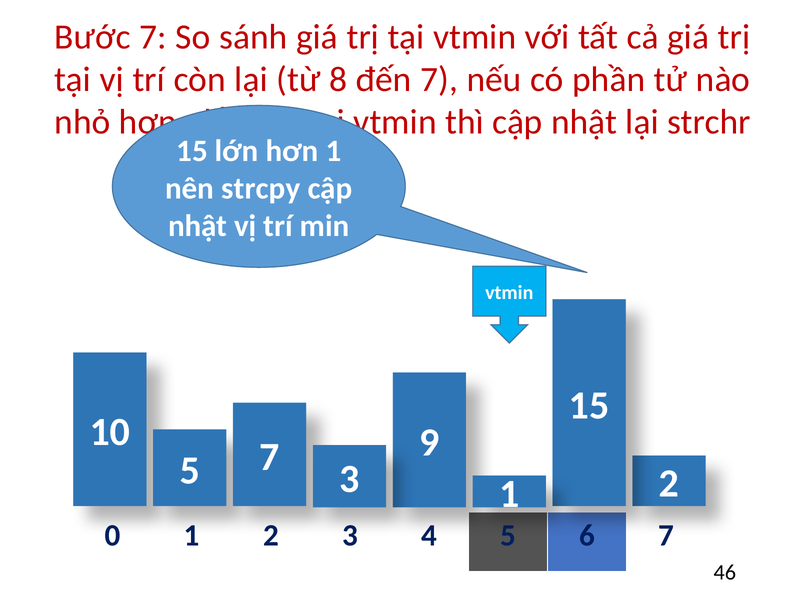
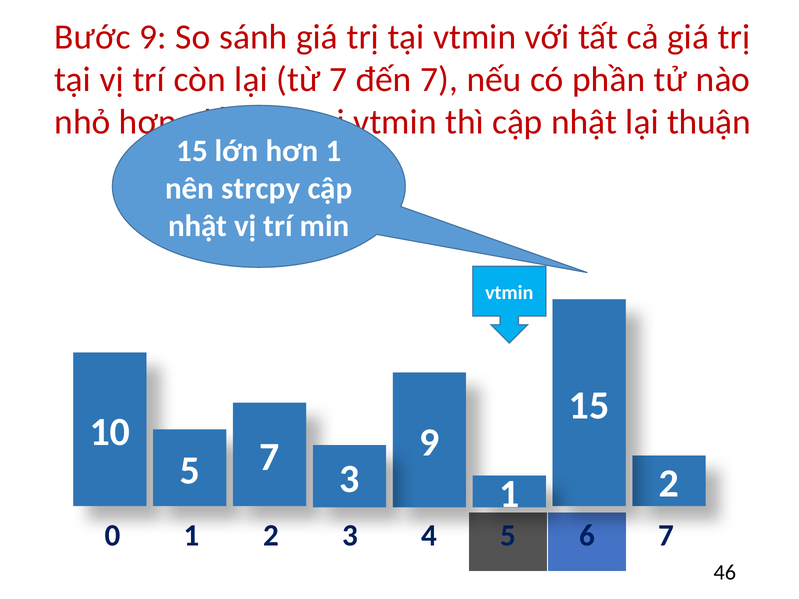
Bước 7: 7 -> 9
từ 8: 8 -> 7
strchr: strchr -> thuận
